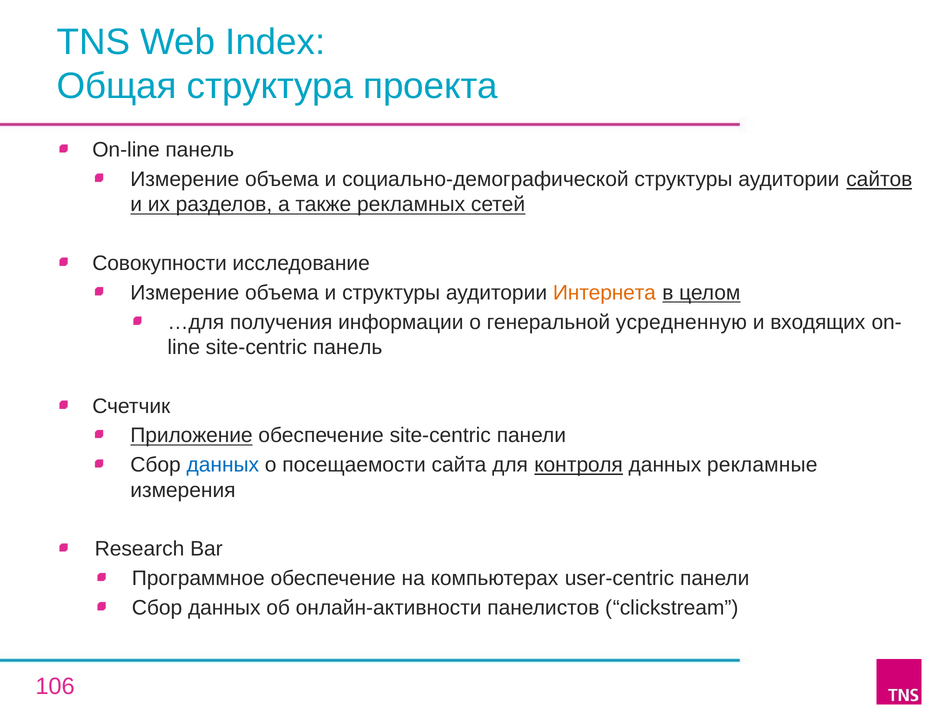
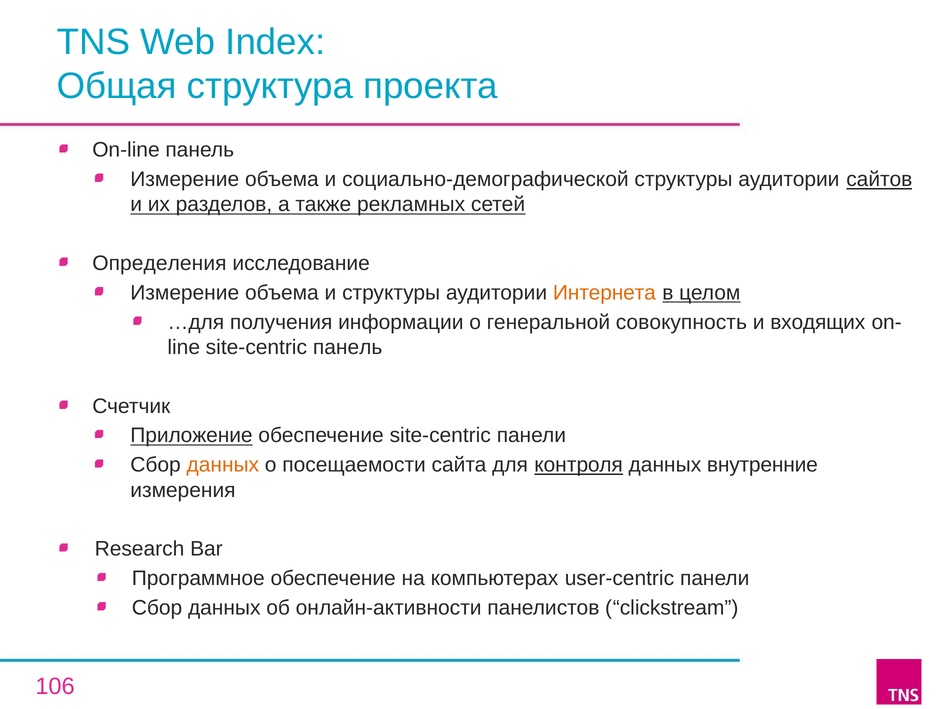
Совокупности: Совокупности -> Определения
усредненную: усредненную -> совокупность
данных at (223, 465) colour: blue -> orange
рекламные: рекламные -> внутренние
